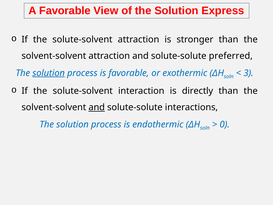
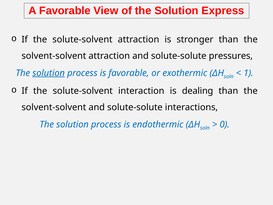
preferred: preferred -> pressures
3: 3 -> 1
directly: directly -> dealing
and at (97, 107) underline: present -> none
